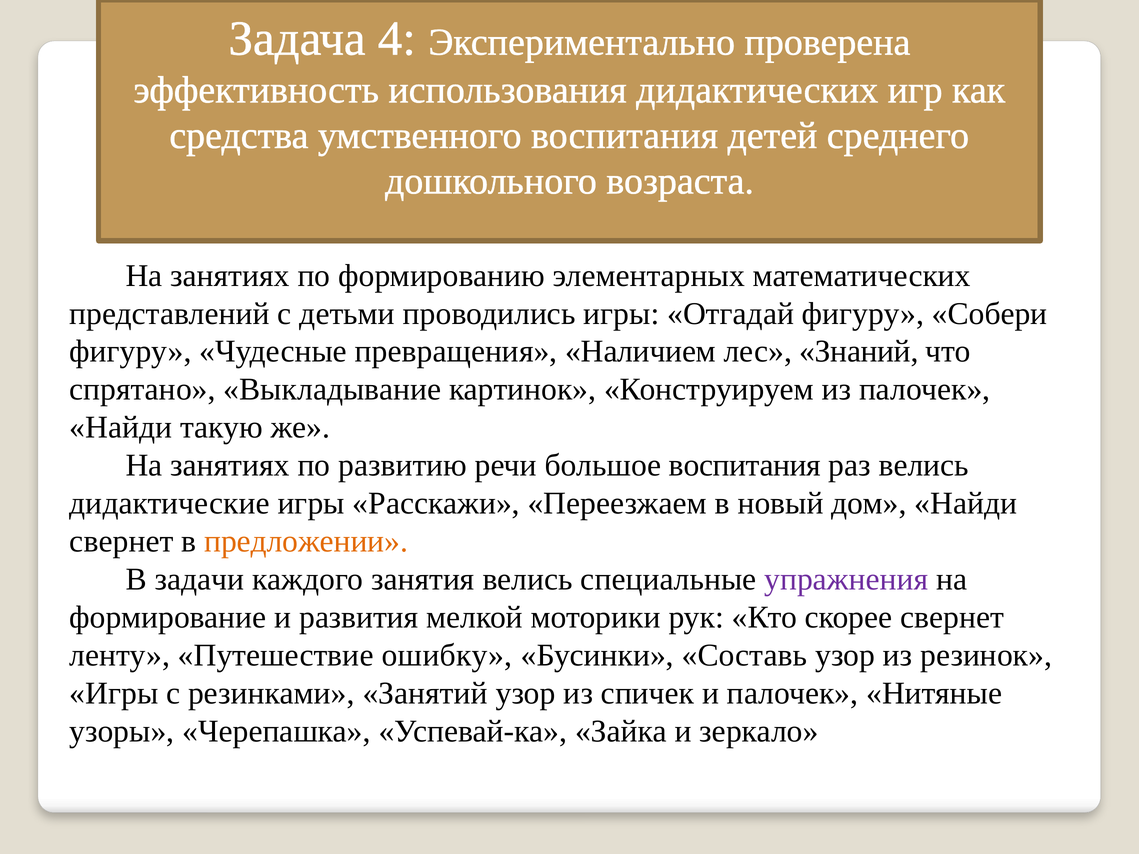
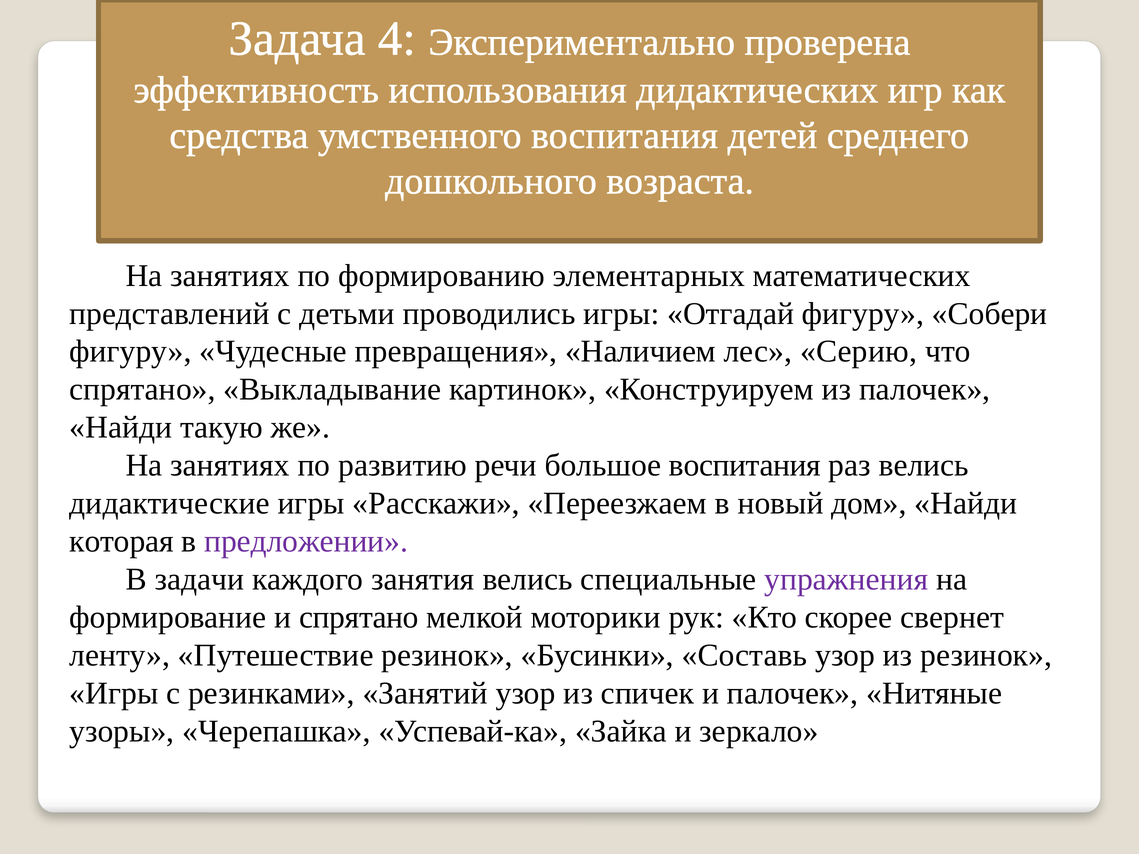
Знаний: Знаний -> Серию
свернет at (121, 542): свернет -> которая
предложении colour: orange -> purple
и развития: развития -> спрятано
Путешествие ошибку: ошибку -> резинок
